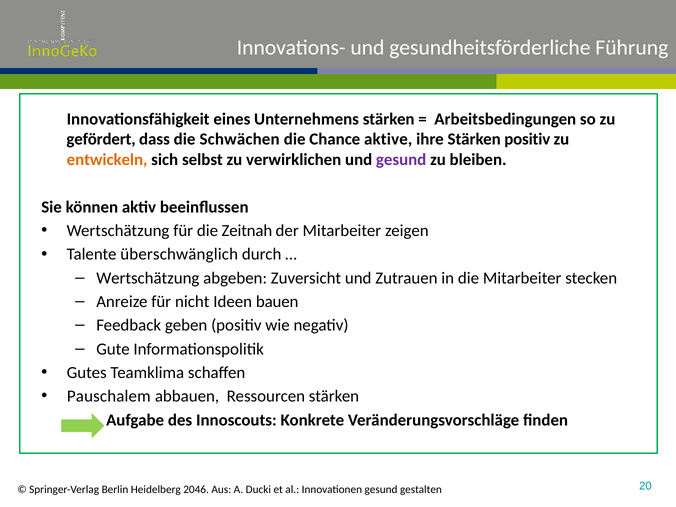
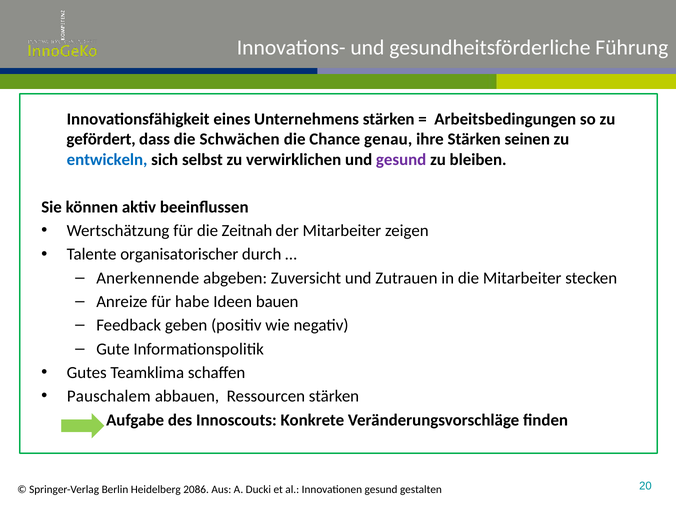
aktive: aktive -> genau
Stärken positiv: positiv -> seinen
entwickeln colour: orange -> blue
überschwänglich: überschwänglich -> organisatorischer
Wertschätzung at (148, 278): Wertschätzung -> Anerkennende
nicht: nicht -> habe
2046: 2046 -> 2086
